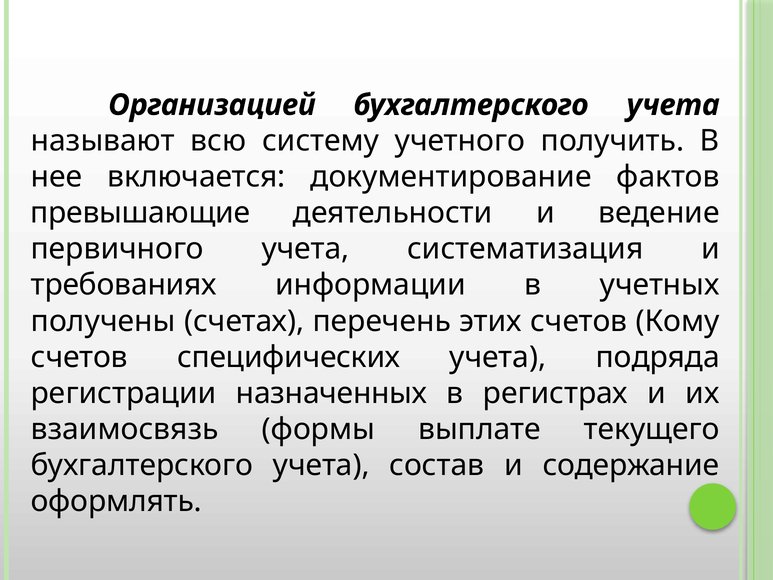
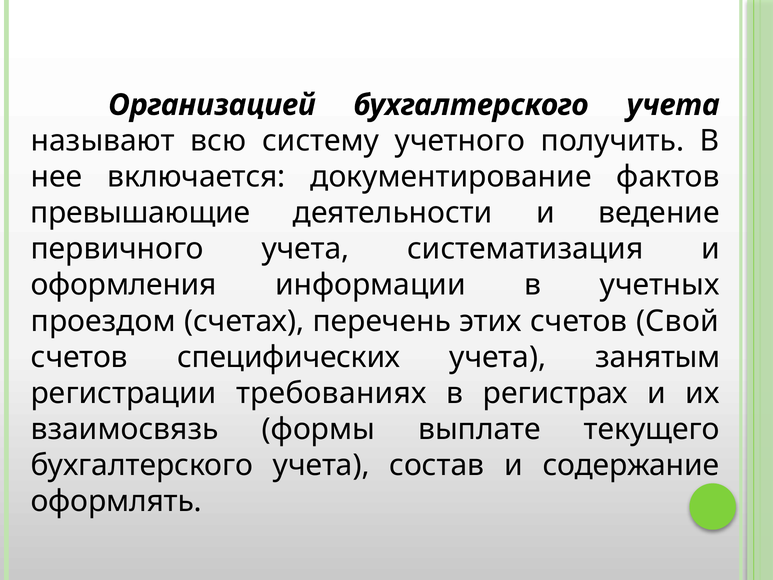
требованиях: требованиях -> оформления
получены: получены -> проездом
Кому: Кому -> Свой
подряда: подряда -> занятым
назначенных: назначенных -> требованиях
